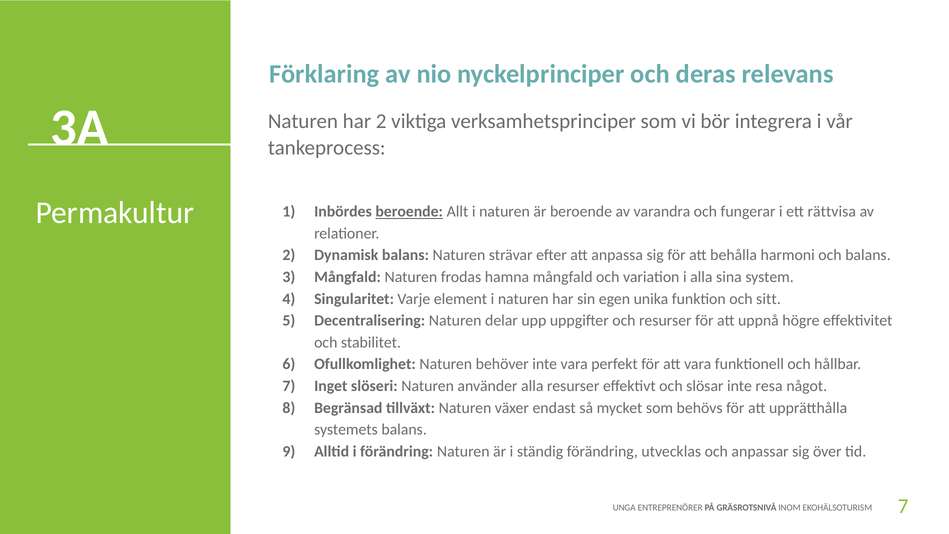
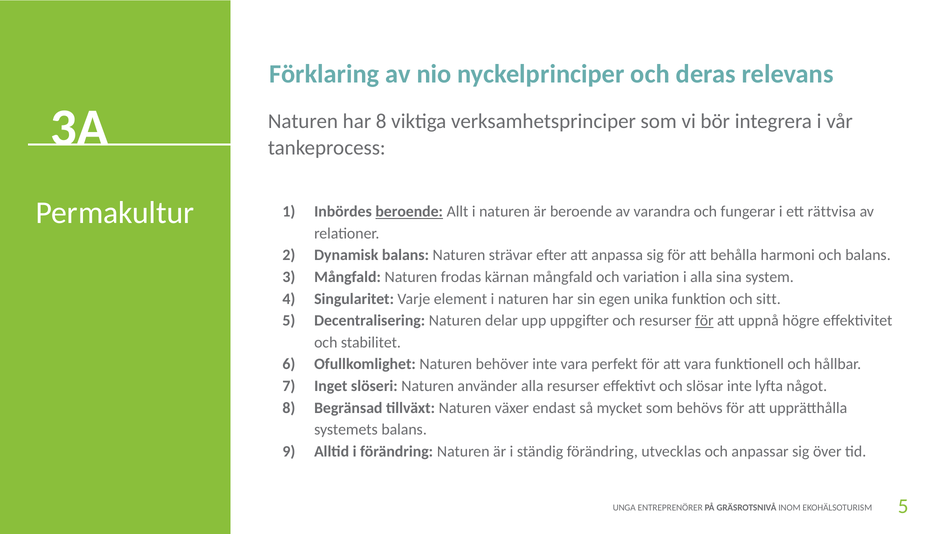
har 2: 2 -> 8
hamna: hamna -> kärnan
för at (704, 321) underline: none -> present
resa: resa -> lyfta
7 at (903, 506): 7 -> 5
